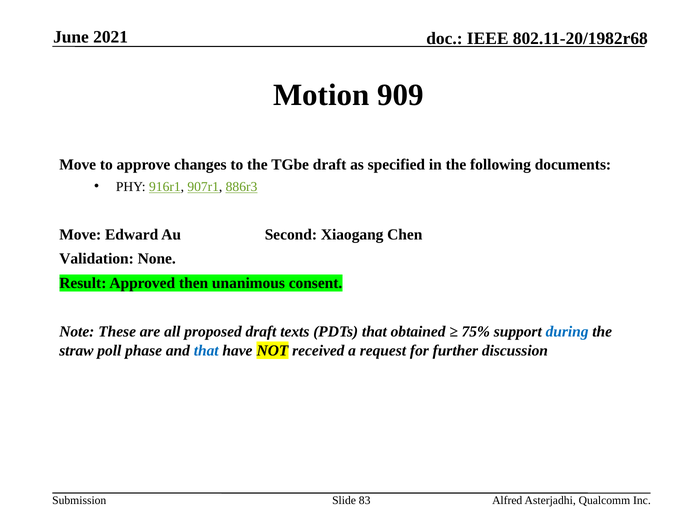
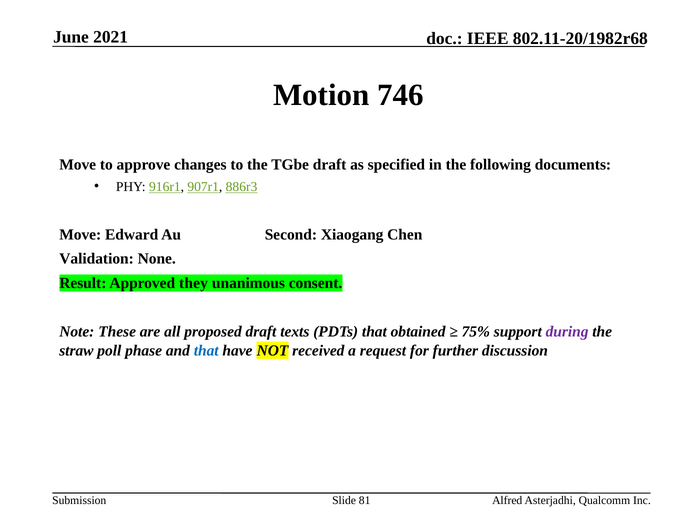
909: 909 -> 746
then: then -> they
during colour: blue -> purple
83: 83 -> 81
